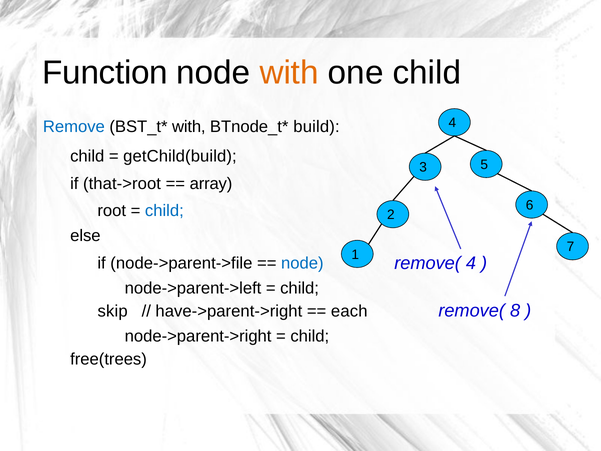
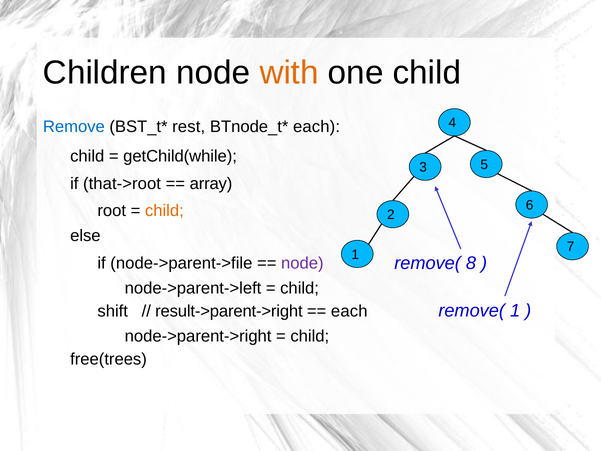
Function: Function -> Children
with at (189, 127): with -> rest
build at (317, 127): build -> each
getChild(build: getChild(build -> getChild(while
child at (164, 211) colour: blue -> orange
remove( 4: 4 -> 8
node at (302, 263) colour: blue -> purple
remove( 8: 8 -> 1
skip: skip -> shift
have->parent->right: have->parent->right -> result->parent->right
